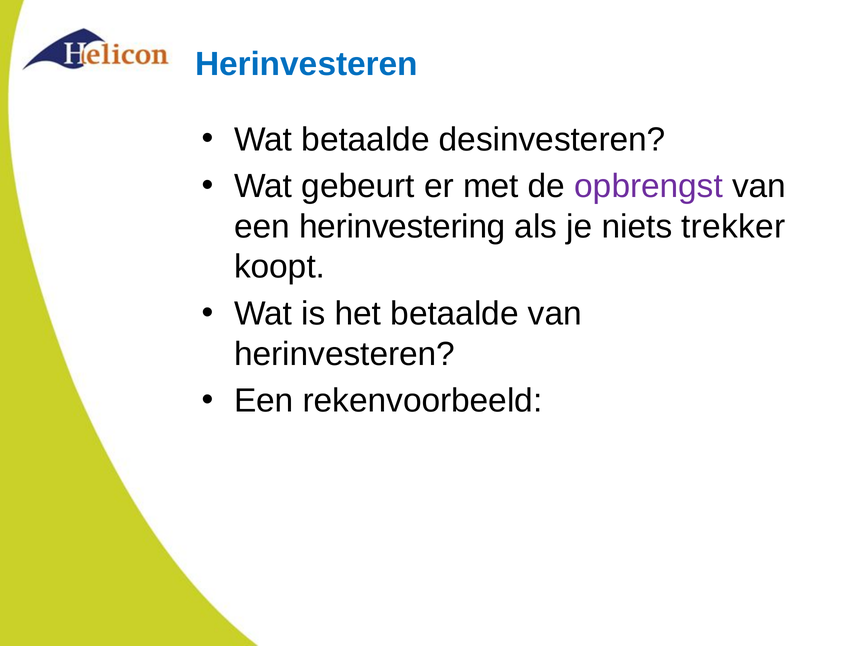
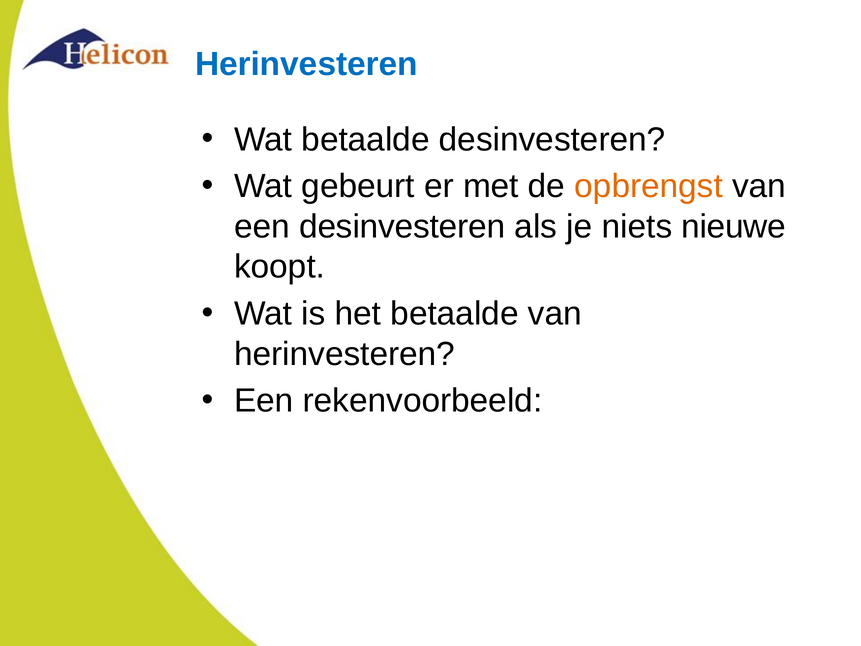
opbrengst colour: purple -> orange
een herinvestering: herinvestering -> desinvesteren
trekker: trekker -> nieuwe
